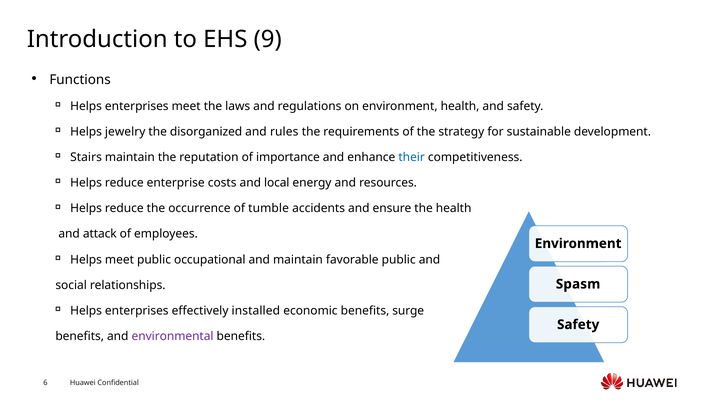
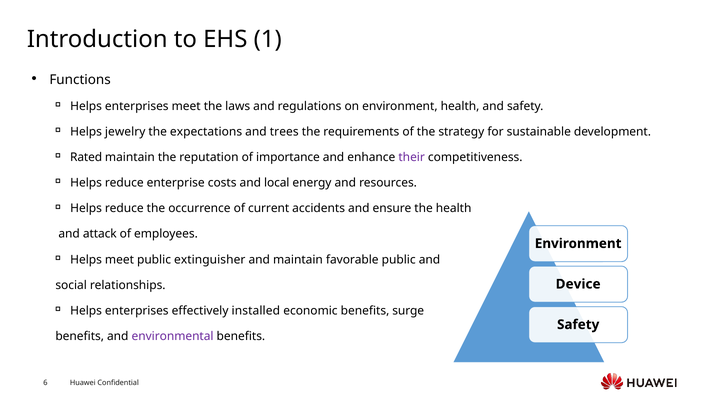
9: 9 -> 1
disorganized: disorganized -> expectations
rules: rules -> trees
Stairs: Stairs -> Rated
their colour: blue -> purple
tumble: tumble -> current
occupational: occupational -> extinguisher
Spasm: Spasm -> Device
